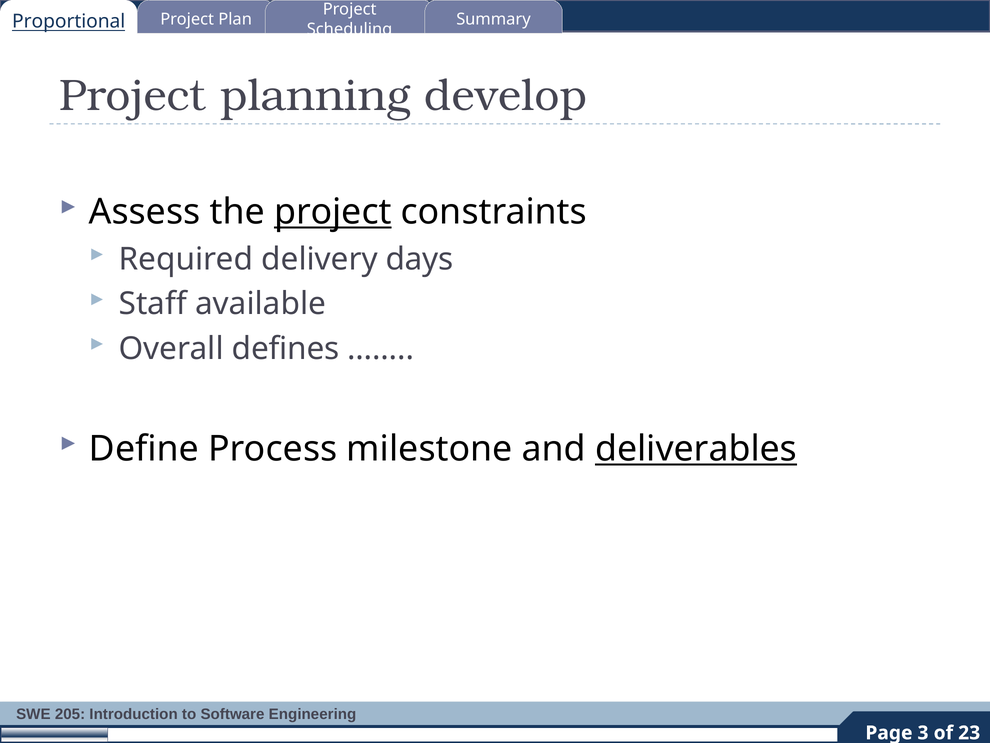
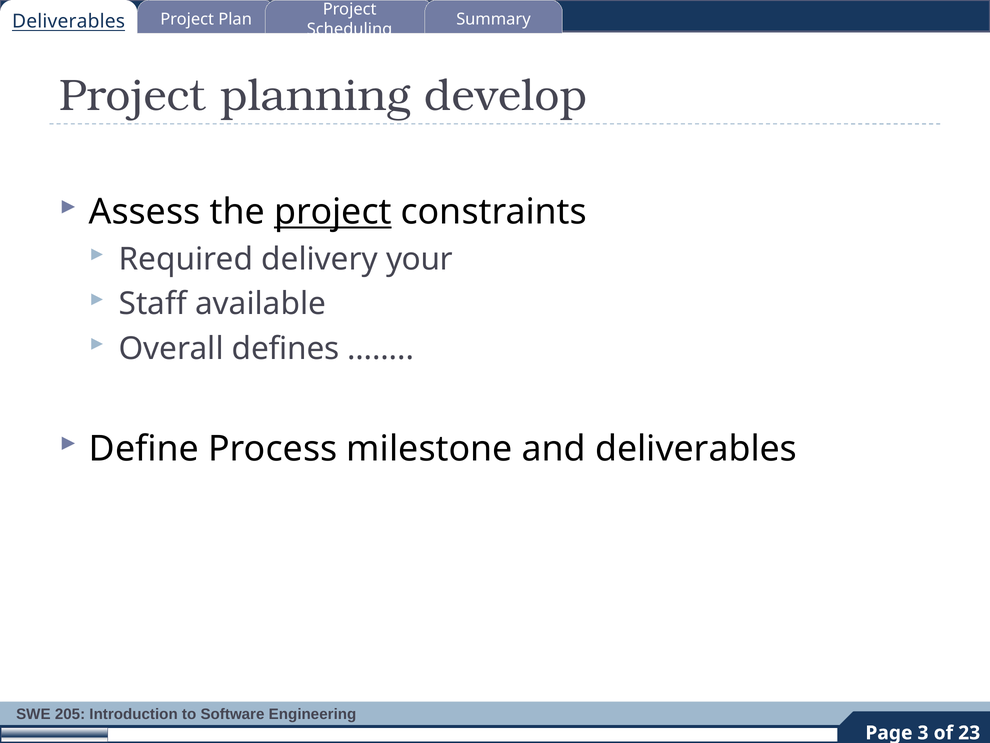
Proportional at (69, 22): Proportional -> Deliverables
days: days -> your
deliverables at (696, 449) underline: present -> none
